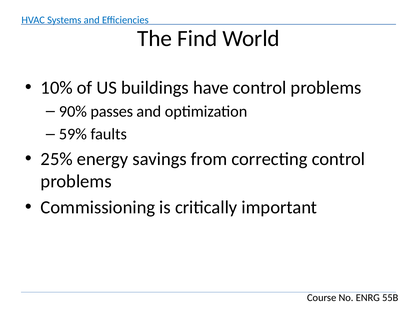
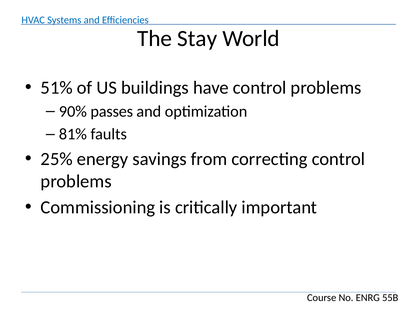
Find: Find -> Stay
10%: 10% -> 51%
59%: 59% -> 81%
